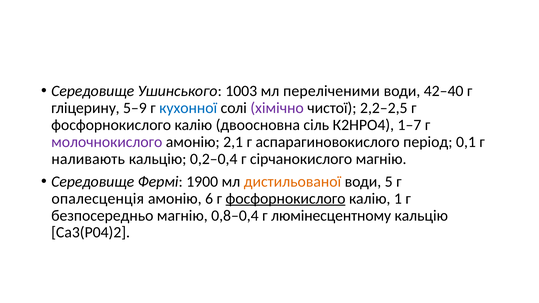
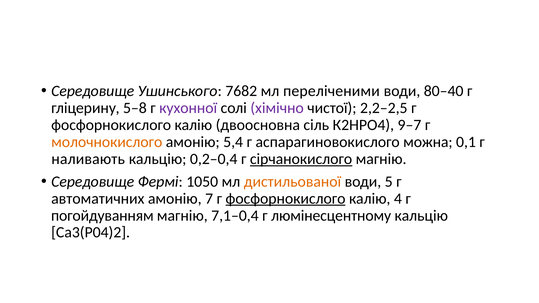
1003: 1003 -> 7682
42–40: 42–40 -> 80–40
5–9: 5–9 -> 5–8
кухонної colour: blue -> purple
1–7: 1–7 -> 9–7
молочнокислого colour: purple -> orange
2,1: 2,1 -> 5,4
період: період -> можна
сірчанокислого underline: none -> present
1900: 1900 -> 1050
опалесценція: опалесценція -> автоматичних
6: 6 -> 7
1: 1 -> 4
безпосередньо: безпосередньо -> погойдуванням
0,8–0,4: 0,8–0,4 -> 7,1–0,4
